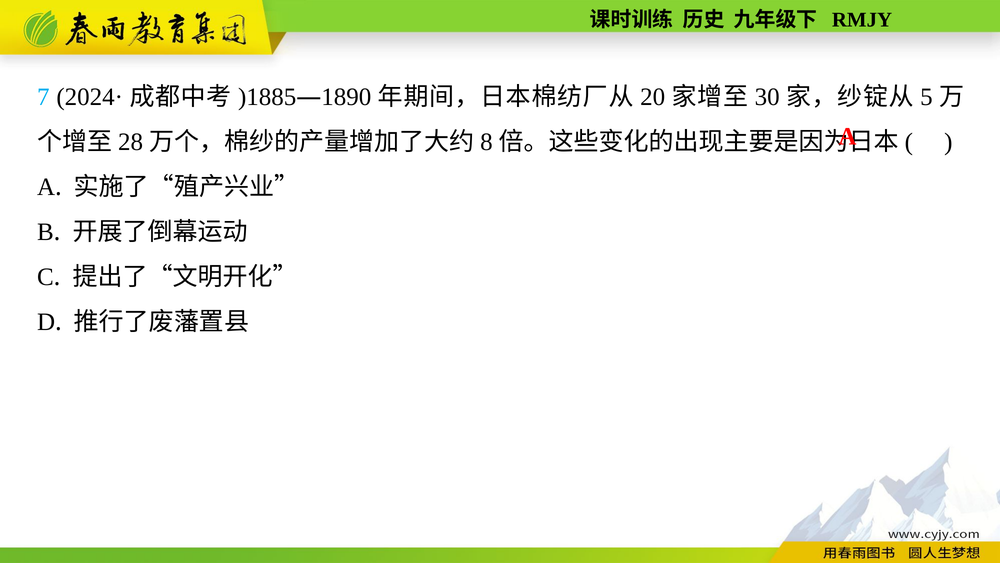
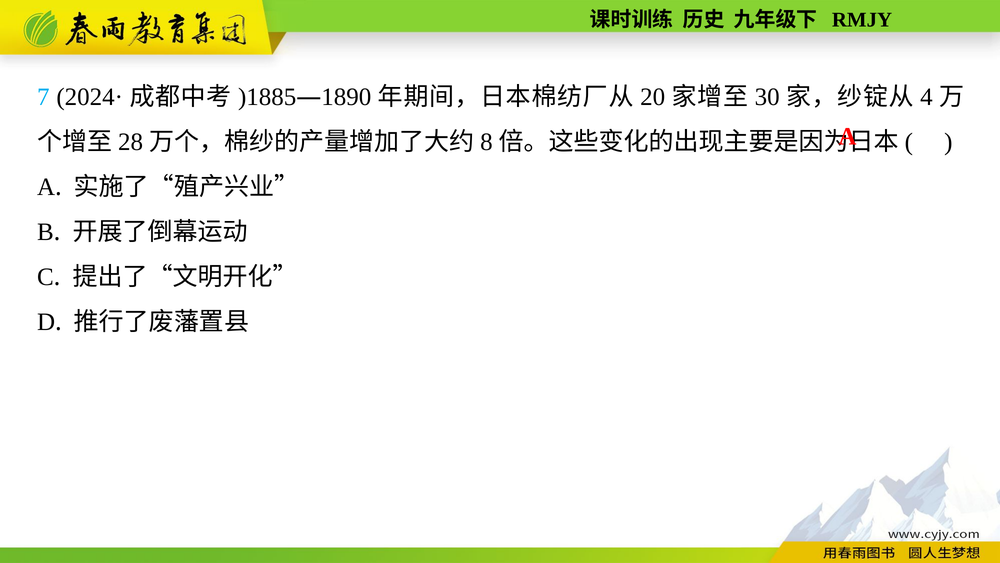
5: 5 -> 4
